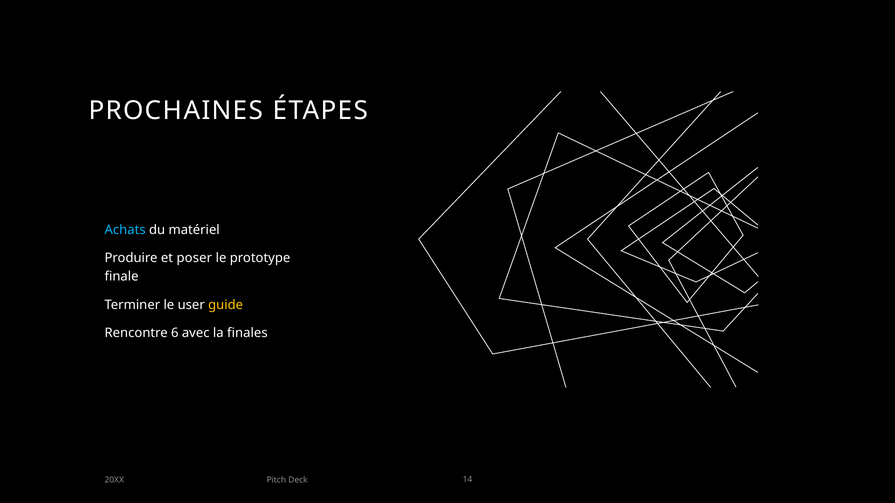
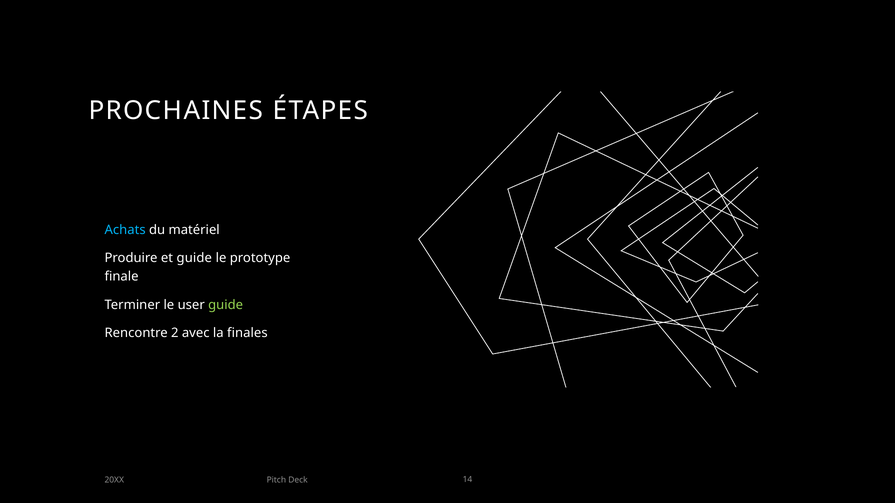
et poser: poser -> guide
guide at (226, 305) colour: yellow -> light green
6: 6 -> 2
